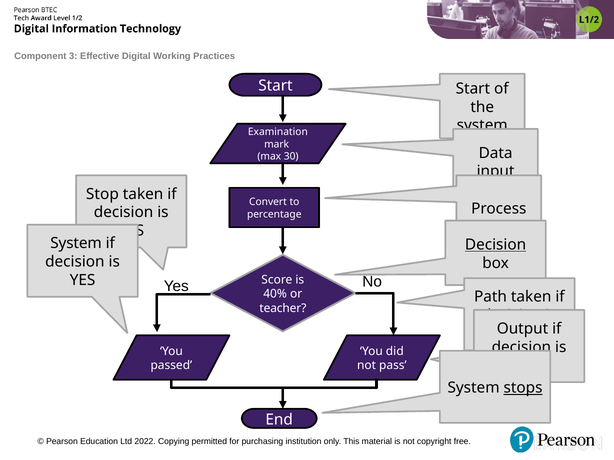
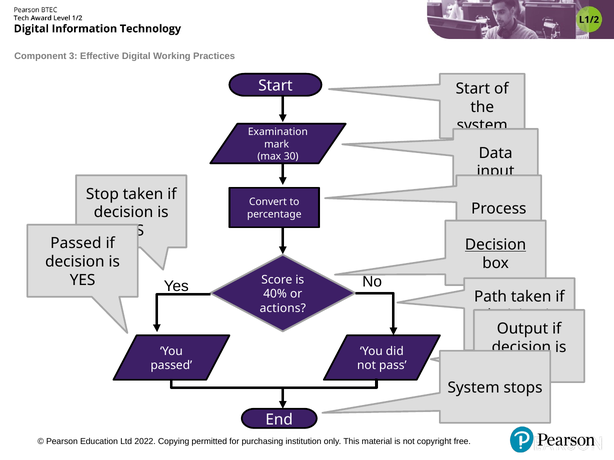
System at (76, 244): System -> Passed
teacher: teacher -> actions
stops underline: present -> none
